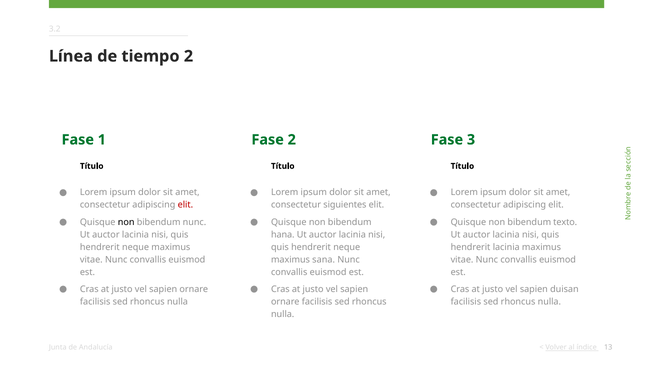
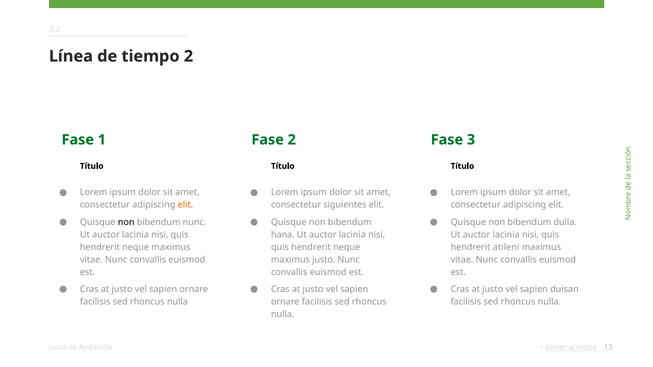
elit at (185, 205) colour: red -> orange
texto: texto -> dulla
hendrerit lacinia: lacinia -> atileni
maximus sana: sana -> justo
